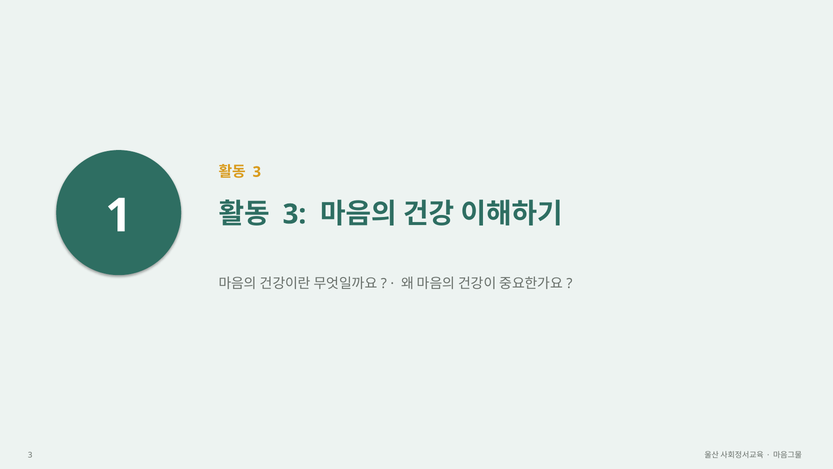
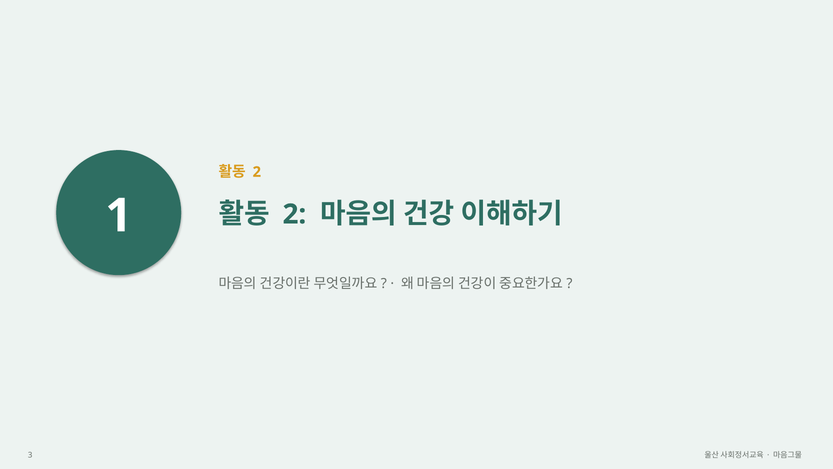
3 at (257, 172): 3 -> 2
3 at (294, 214): 3 -> 2
